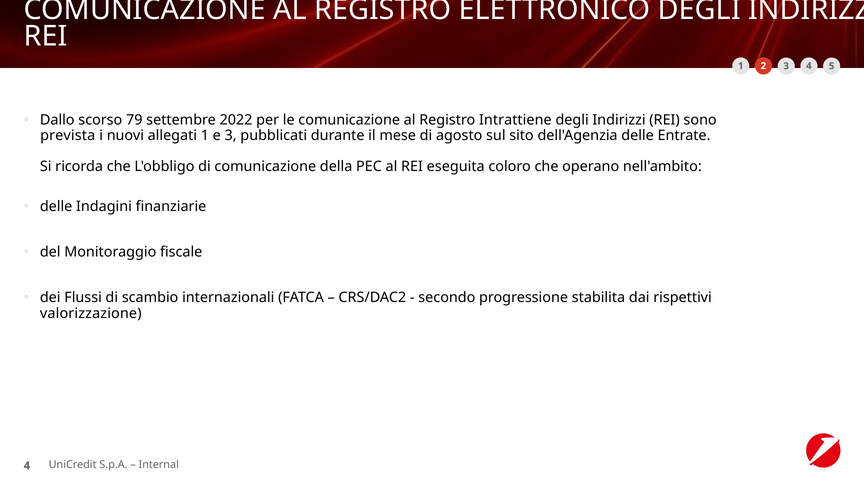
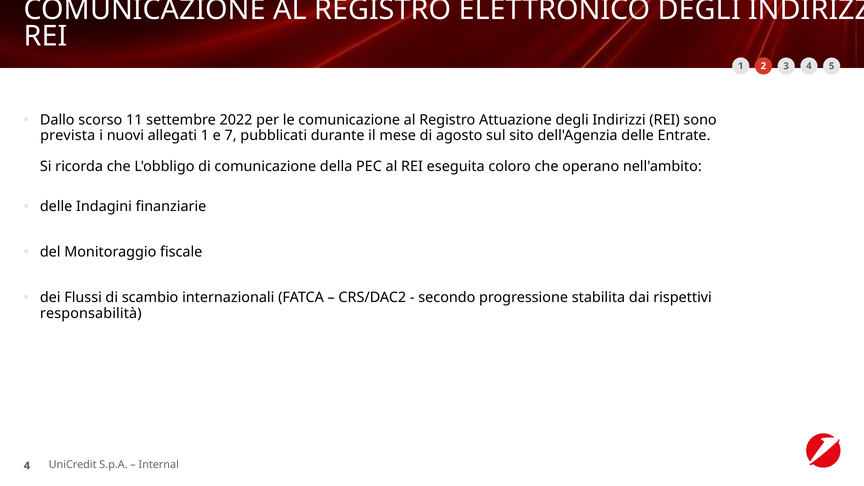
79: 79 -> 11
Intrattiene: Intrattiene -> Attuazione
e 3: 3 -> 7
valorizzazione: valorizzazione -> responsabilità
